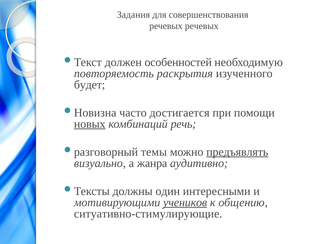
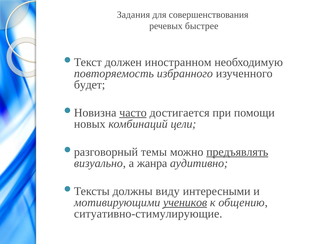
речевых речевых: речевых -> быстрее
особенностей: особенностей -> иностранном
раскрытия: раскрытия -> избранного
часто underline: none -> present
новых underline: present -> none
речь: речь -> цели
один: один -> виду
